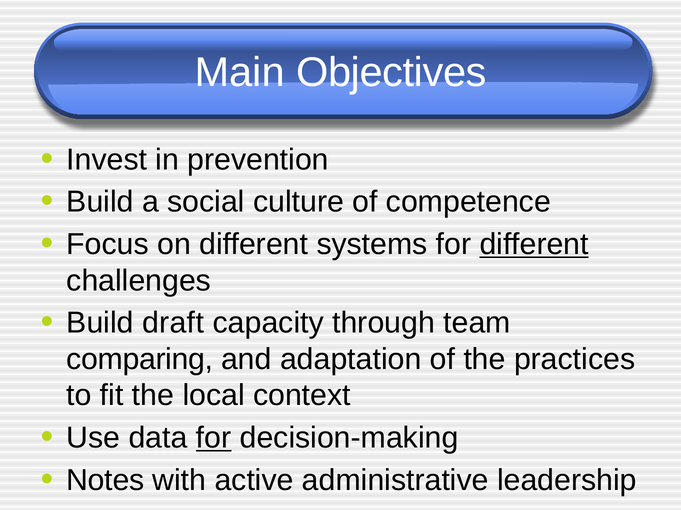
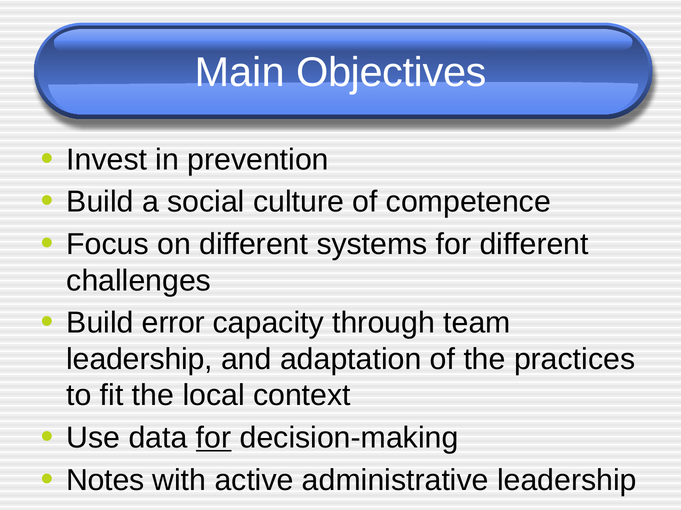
different at (534, 245) underline: present -> none
draft: draft -> error
comparing at (140, 360): comparing -> leadership
